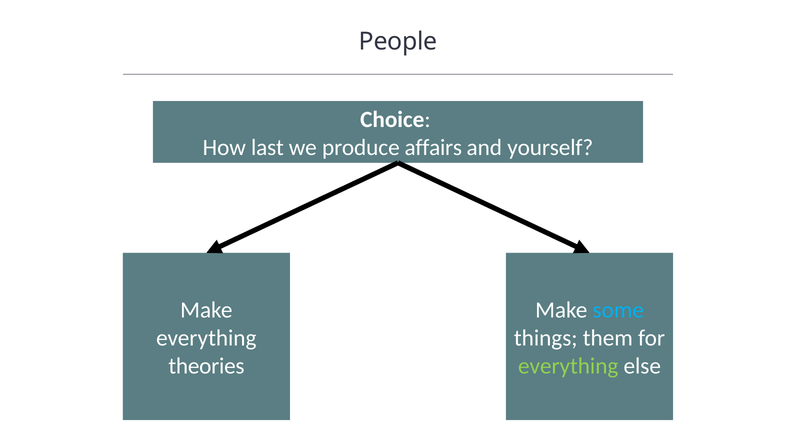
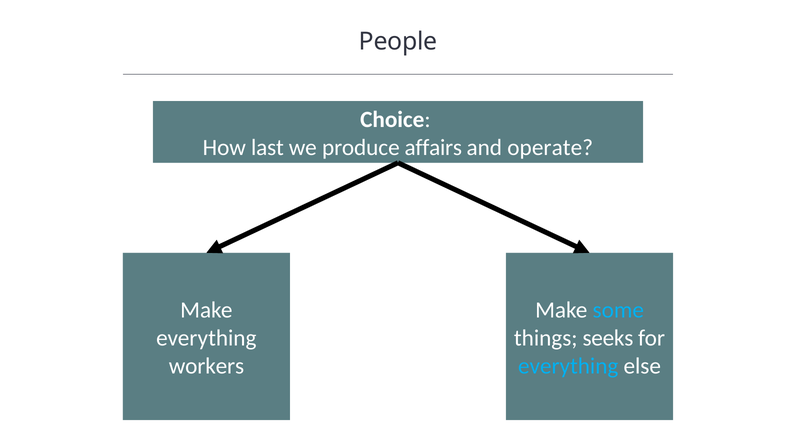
yourself: yourself -> operate
them: them -> seeks
theories: theories -> workers
everything at (568, 366) colour: light green -> light blue
